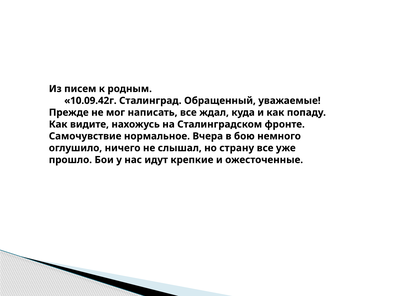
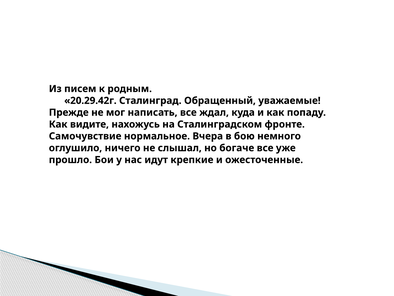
10.09.42г: 10.09.42г -> 20.29.42г
страну: страну -> богаче
